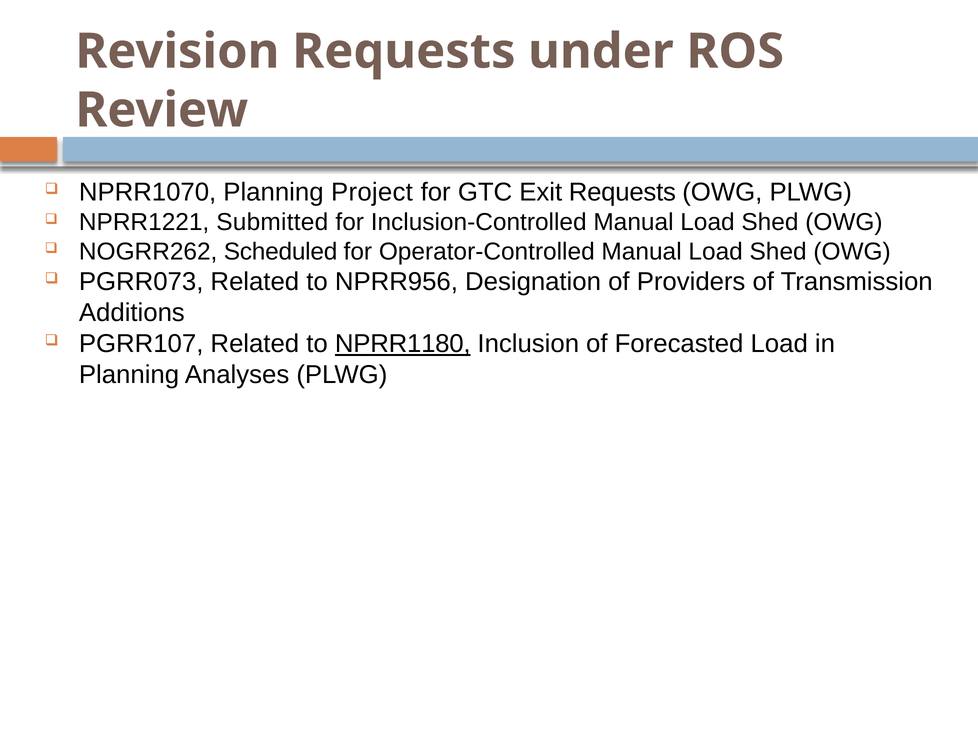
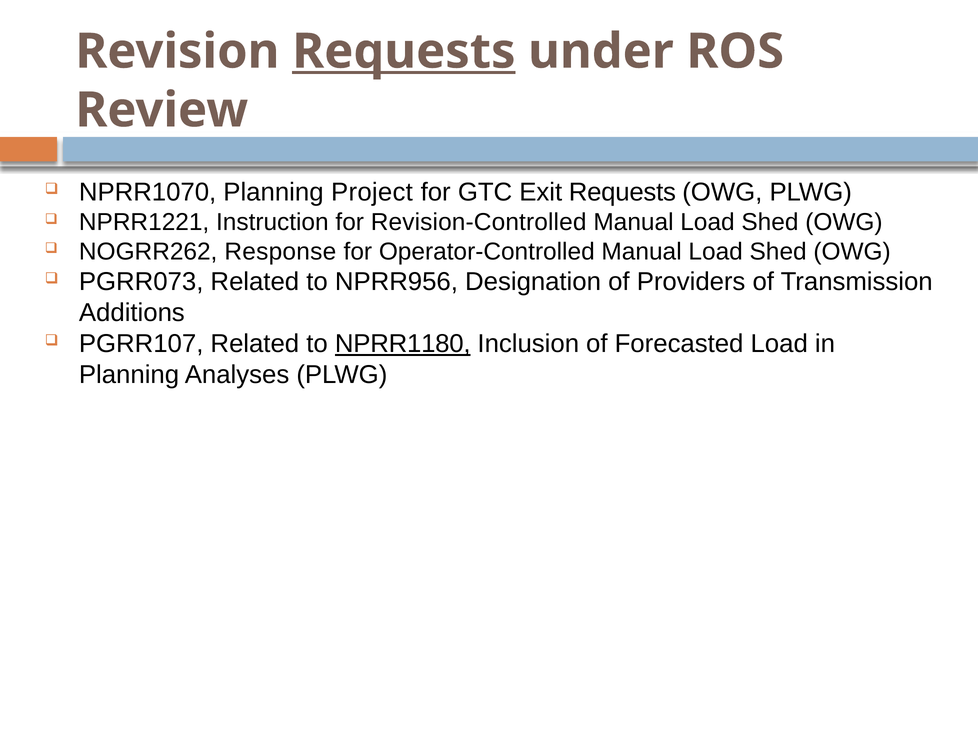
Requests at (404, 51) underline: none -> present
Submitted: Submitted -> Instruction
Inclusion-Controlled: Inclusion-Controlled -> Revision-Controlled
Scheduled: Scheduled -> Response
